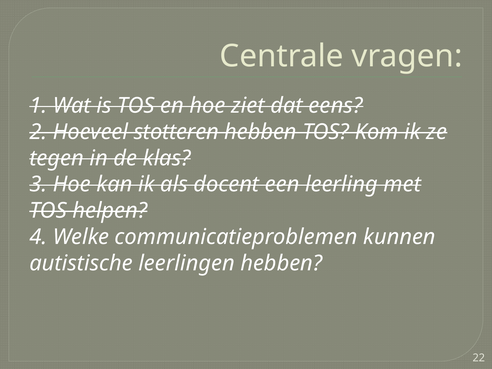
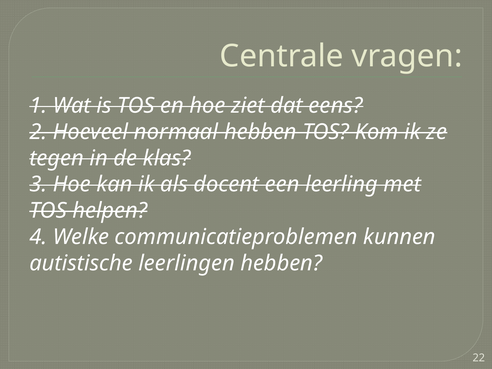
stotteren: stotteren -> normaal
